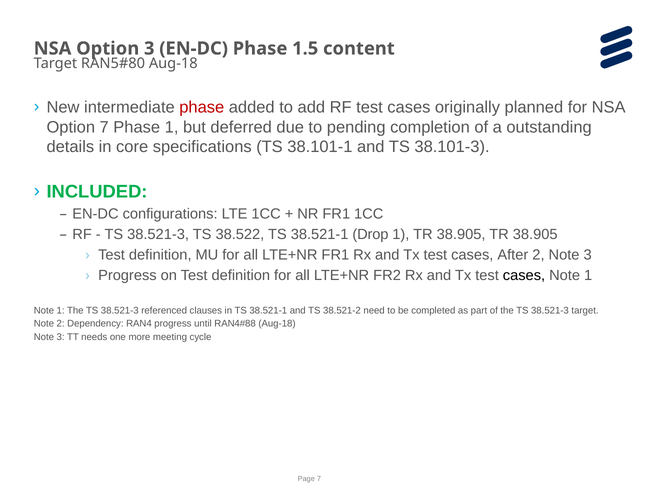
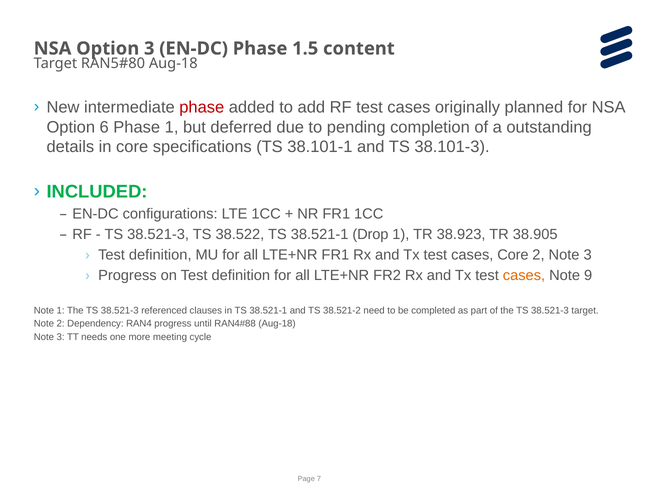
Option 7: 7 -> 6
1 TR 38.905: 38.905 -> 38.923
cases After: After -> Core
cases at (524, 276) colour: black -> orange
1 at (588, 276): 1 -> 9
